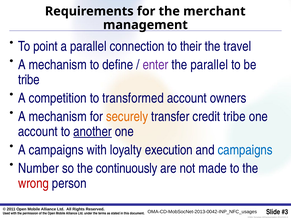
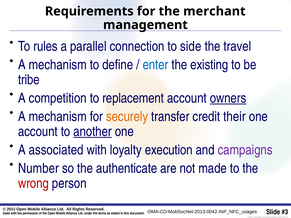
point: point -> rules
their: their -> side
enter colour: purple -> blue
the parallel: parallel -> existing
transformed: transformed -> replacement
owners underline: none -> present
credit tribe: tribe -> their
A campaigns: campaigns -> associated
campaigns at (245, 150) colour: blue -> purple
continuously: continuously -> authenticate
